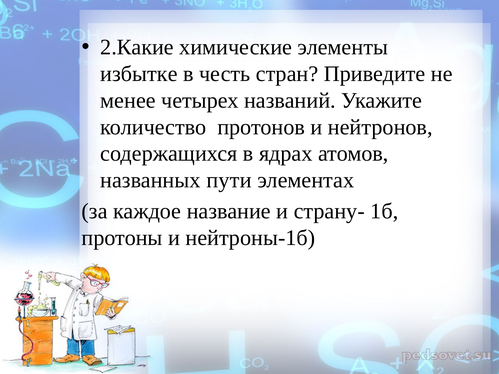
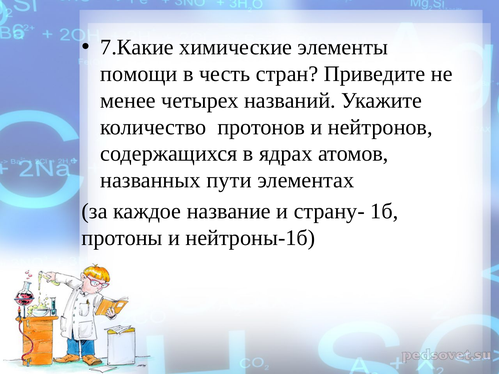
2.Какие: 2.Какие -> 7.Какие
избытке: избытке -> помощи
